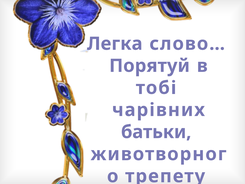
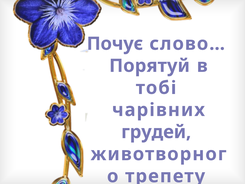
Легка: Легка -> Почує
батьки: батьки -> грудей
